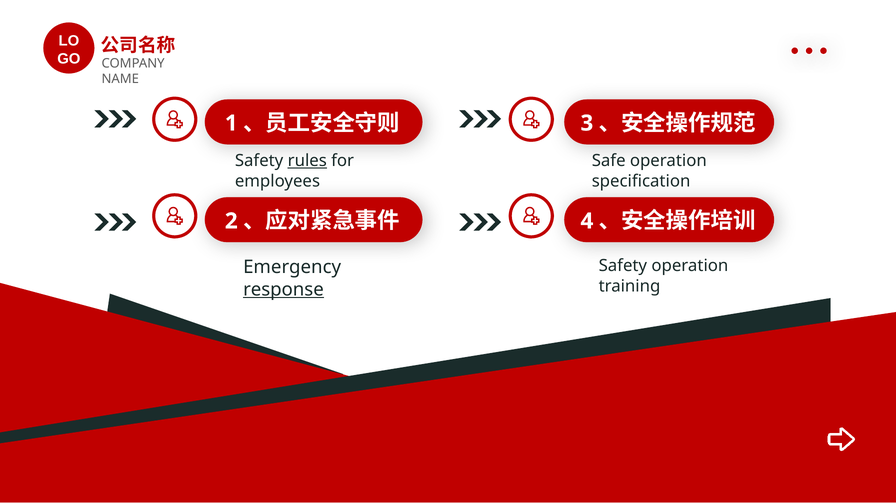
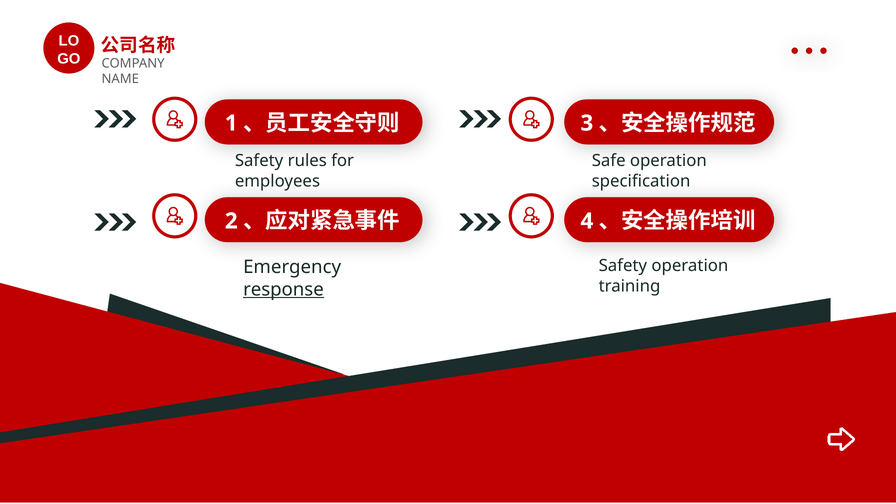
rules underline: present -> none
